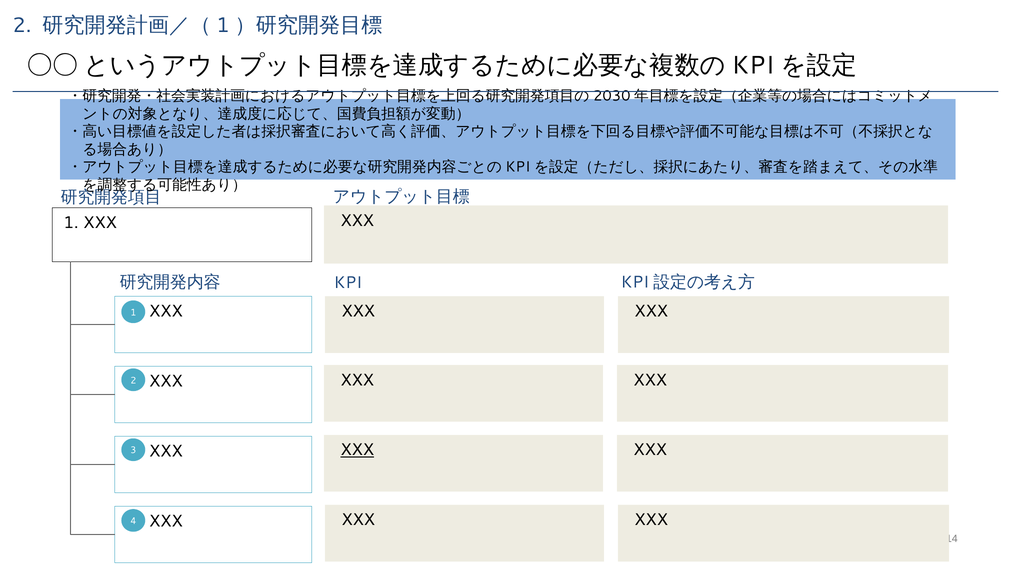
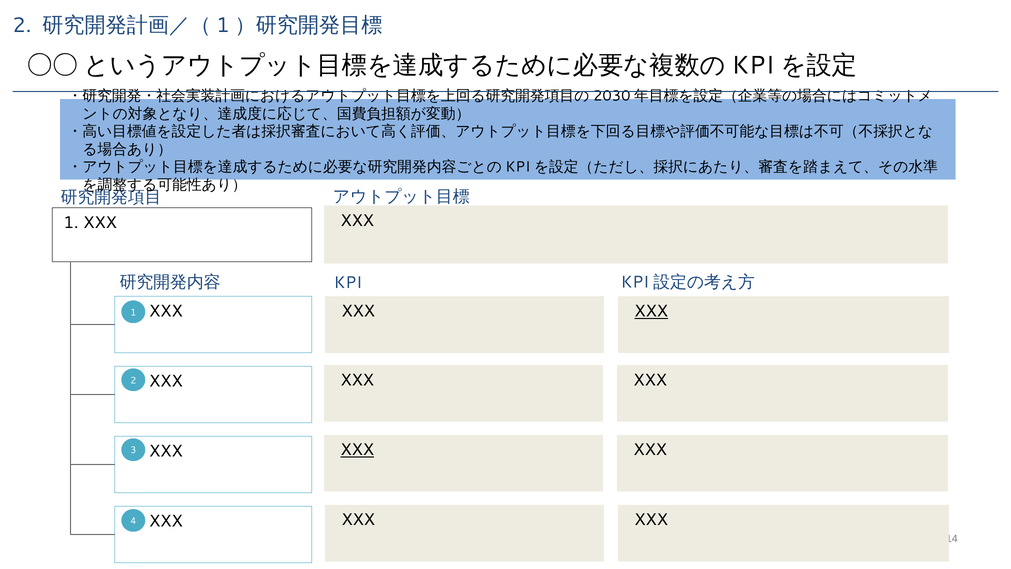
XXX at (651, 311) underline: none -> present
